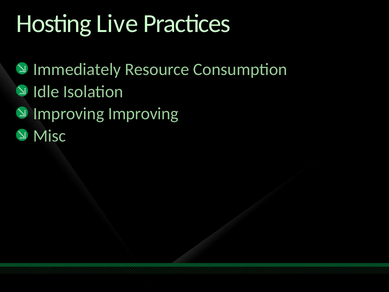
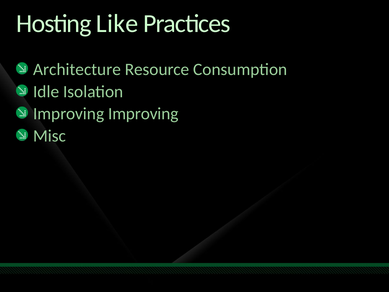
Live: Live -> Like
Immediately: Immediately -> Architecture
